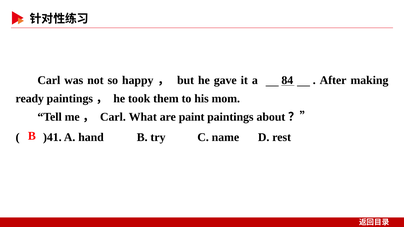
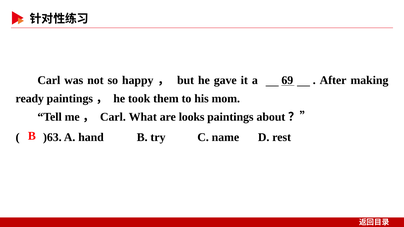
84: 84 -> 69
paint: paint -> looks
)41: )41 -> )63
